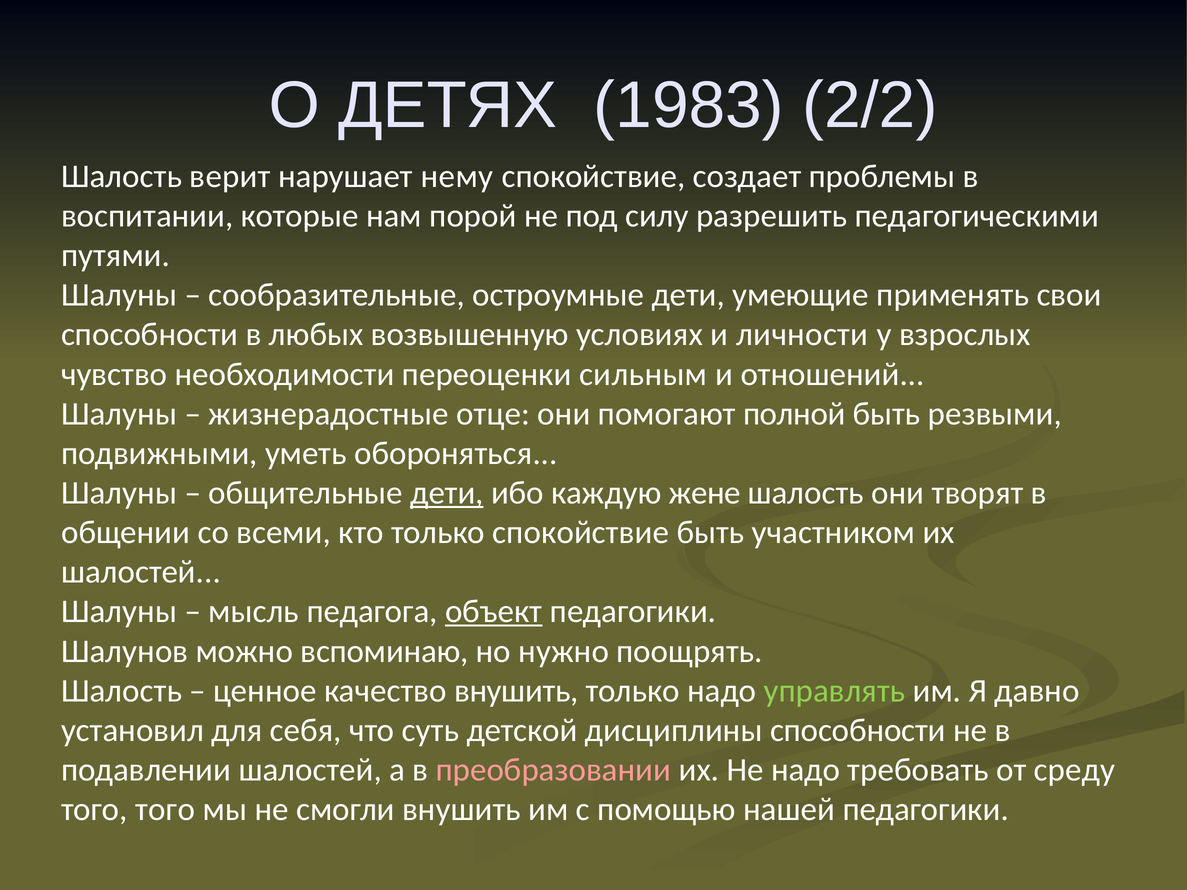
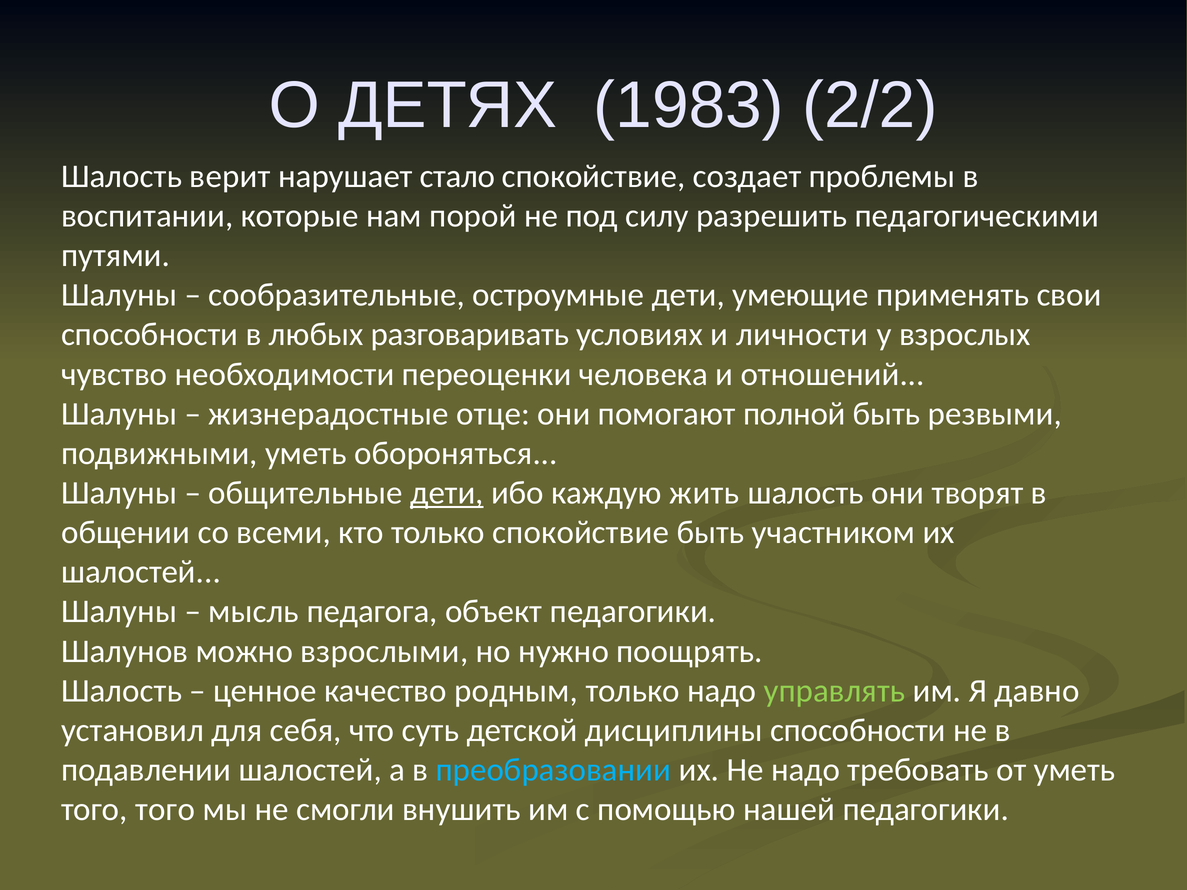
нему: нему -> стало
возвышенную: возвышенную -> разговаривать
сильным: сильным -> человека
жене: жене -> жить
объект underline: present -> none
вспоминаю: вспоминаю -> взрослыми
качество внушить: внушить -> родным
преобразовании colour: pink -> light blue
от среду: среду -> уметь
